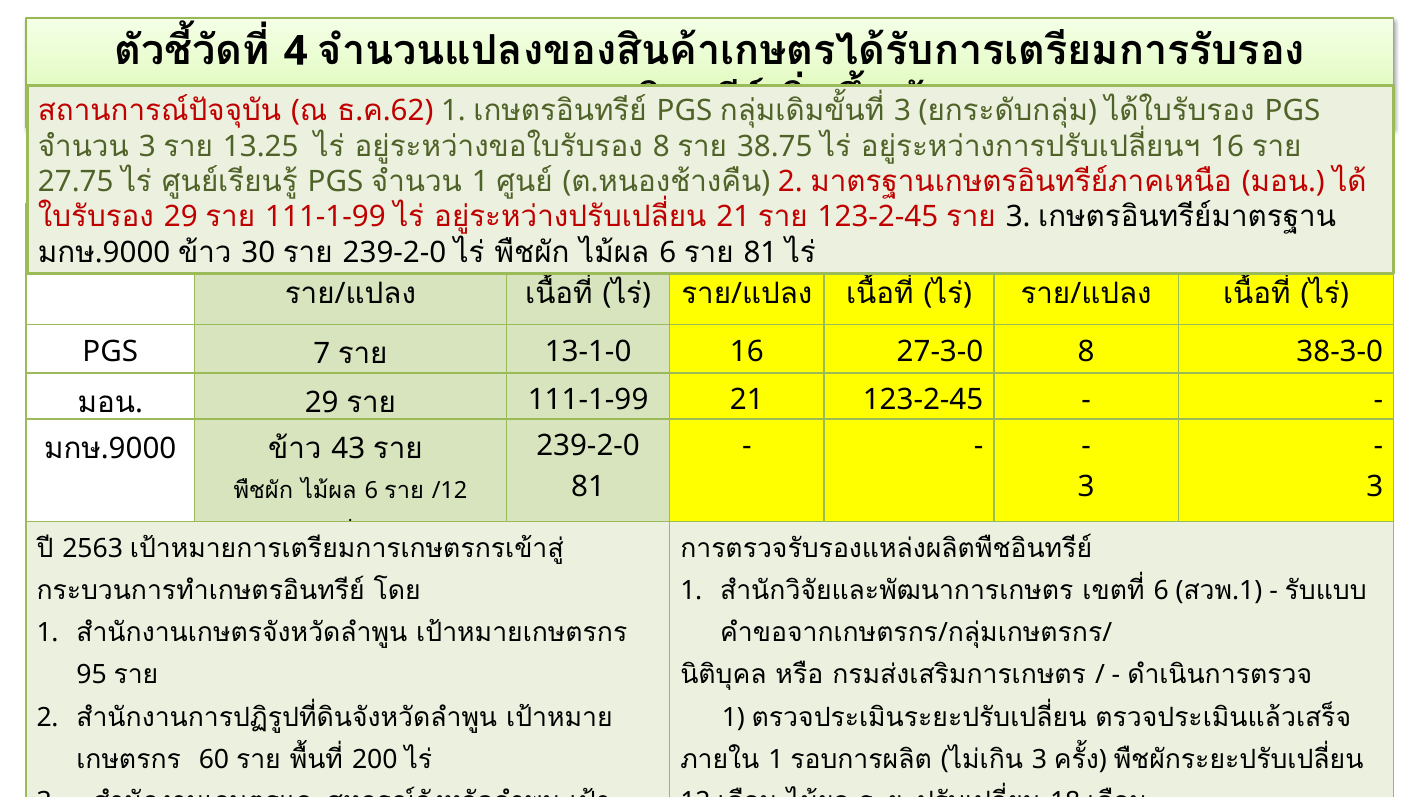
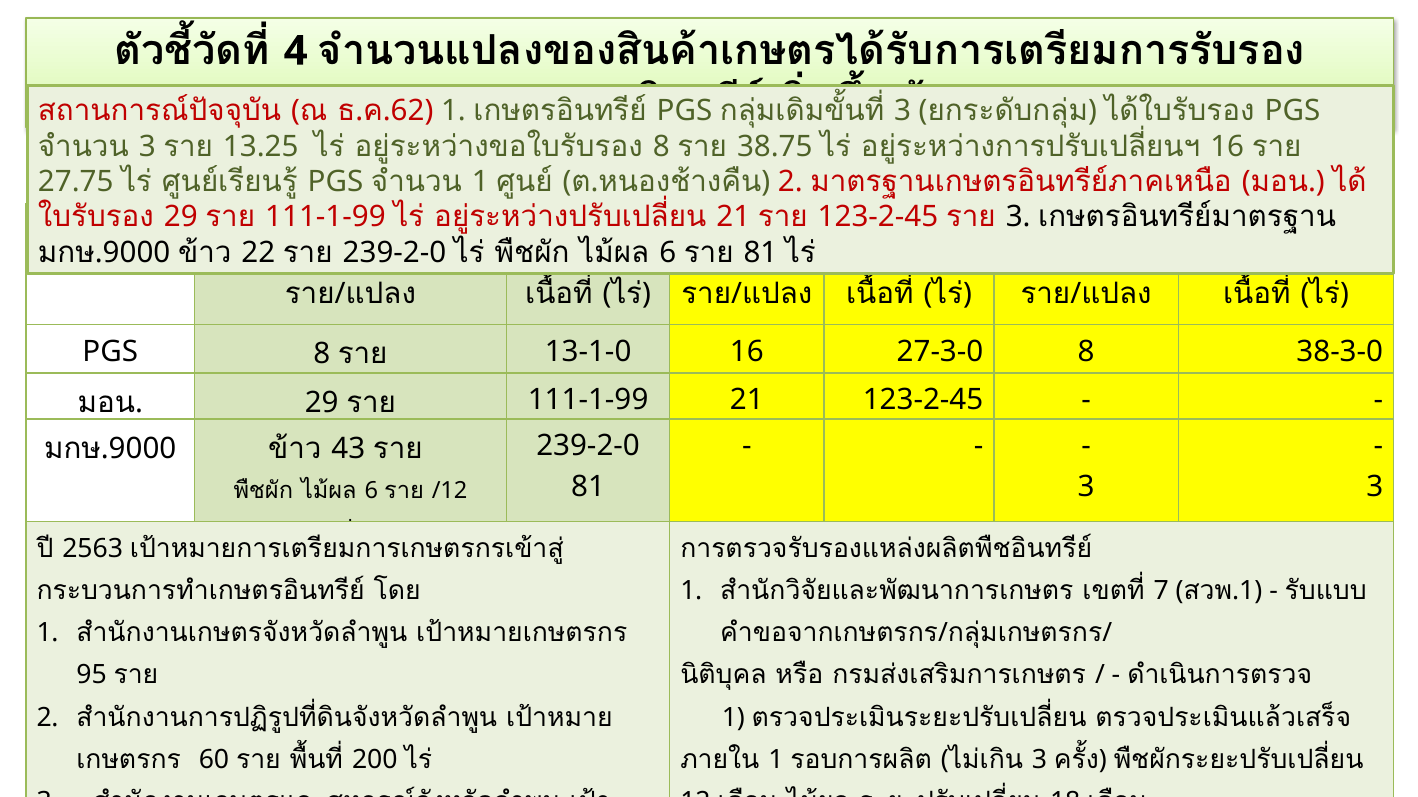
30 at (258, 253): 30 -> 22
PGS 7: 7 -> 8
6 at (1161, 591): 6 -> 7
